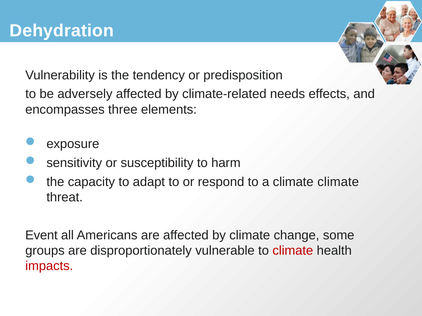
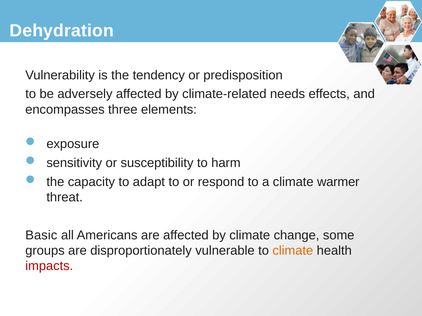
climate climate: climate -> warmer
Event: Event -> Basic
climate at (293, 251) colour: red -> orange
